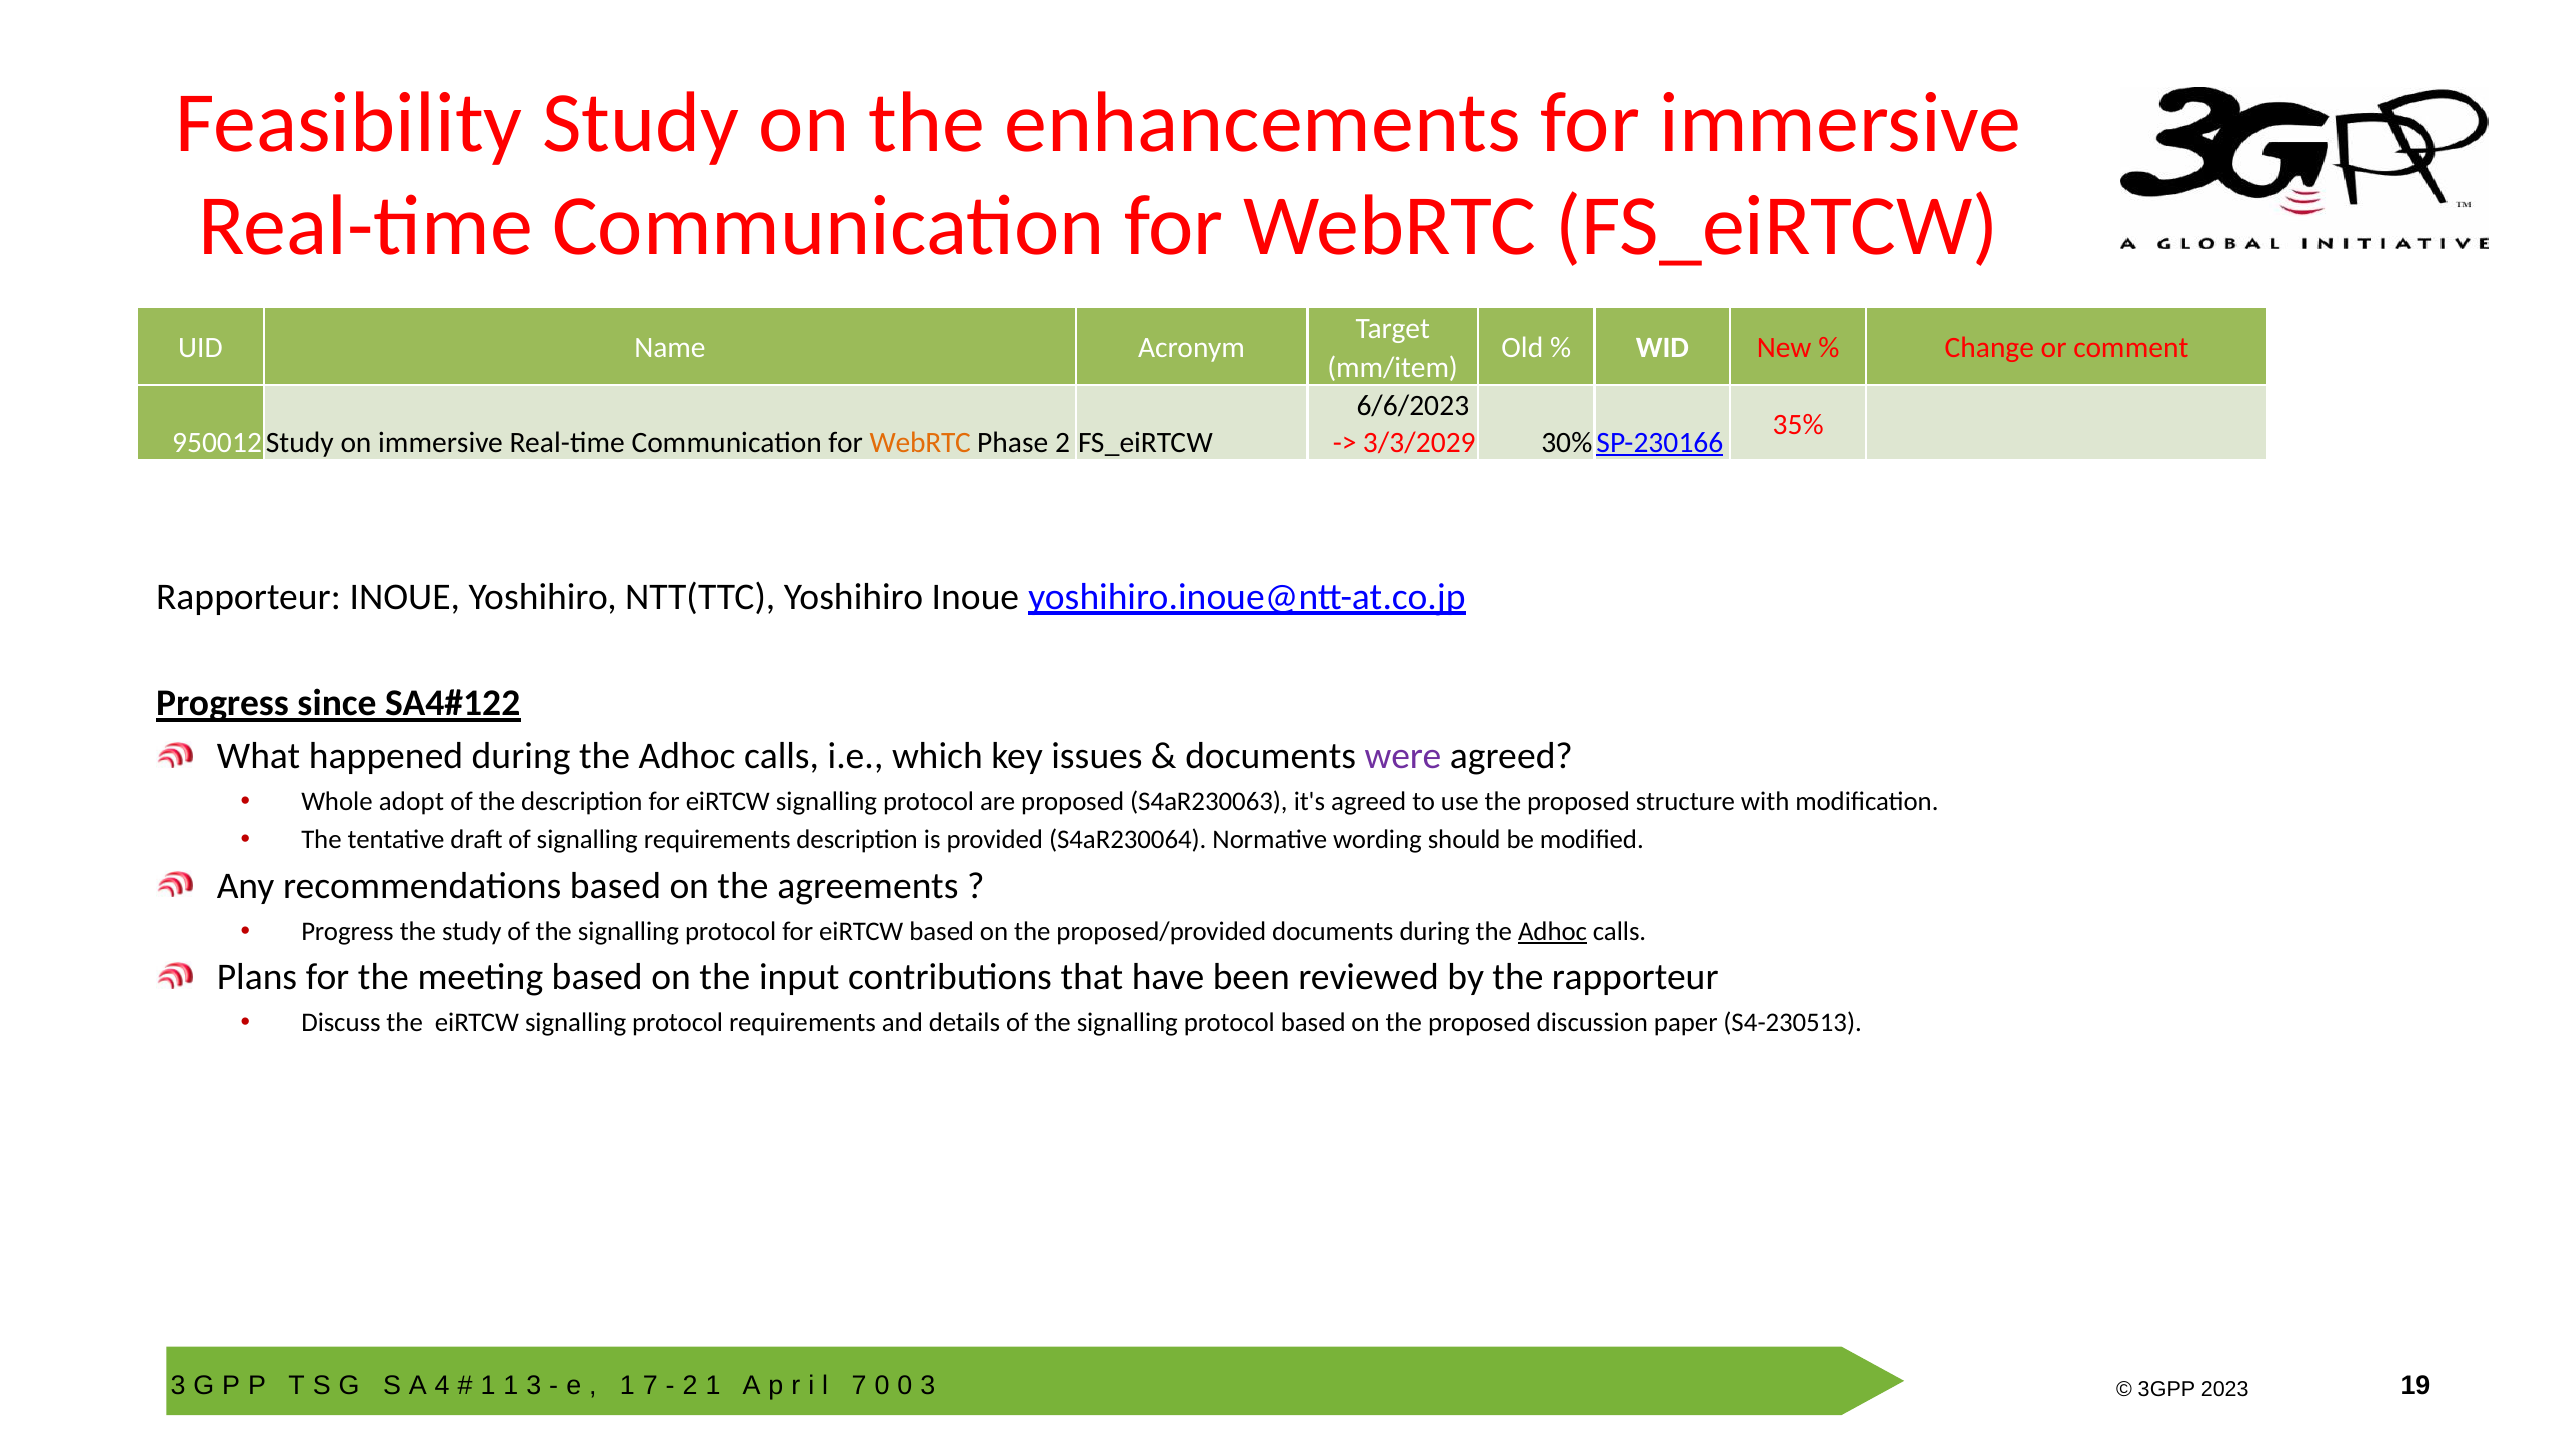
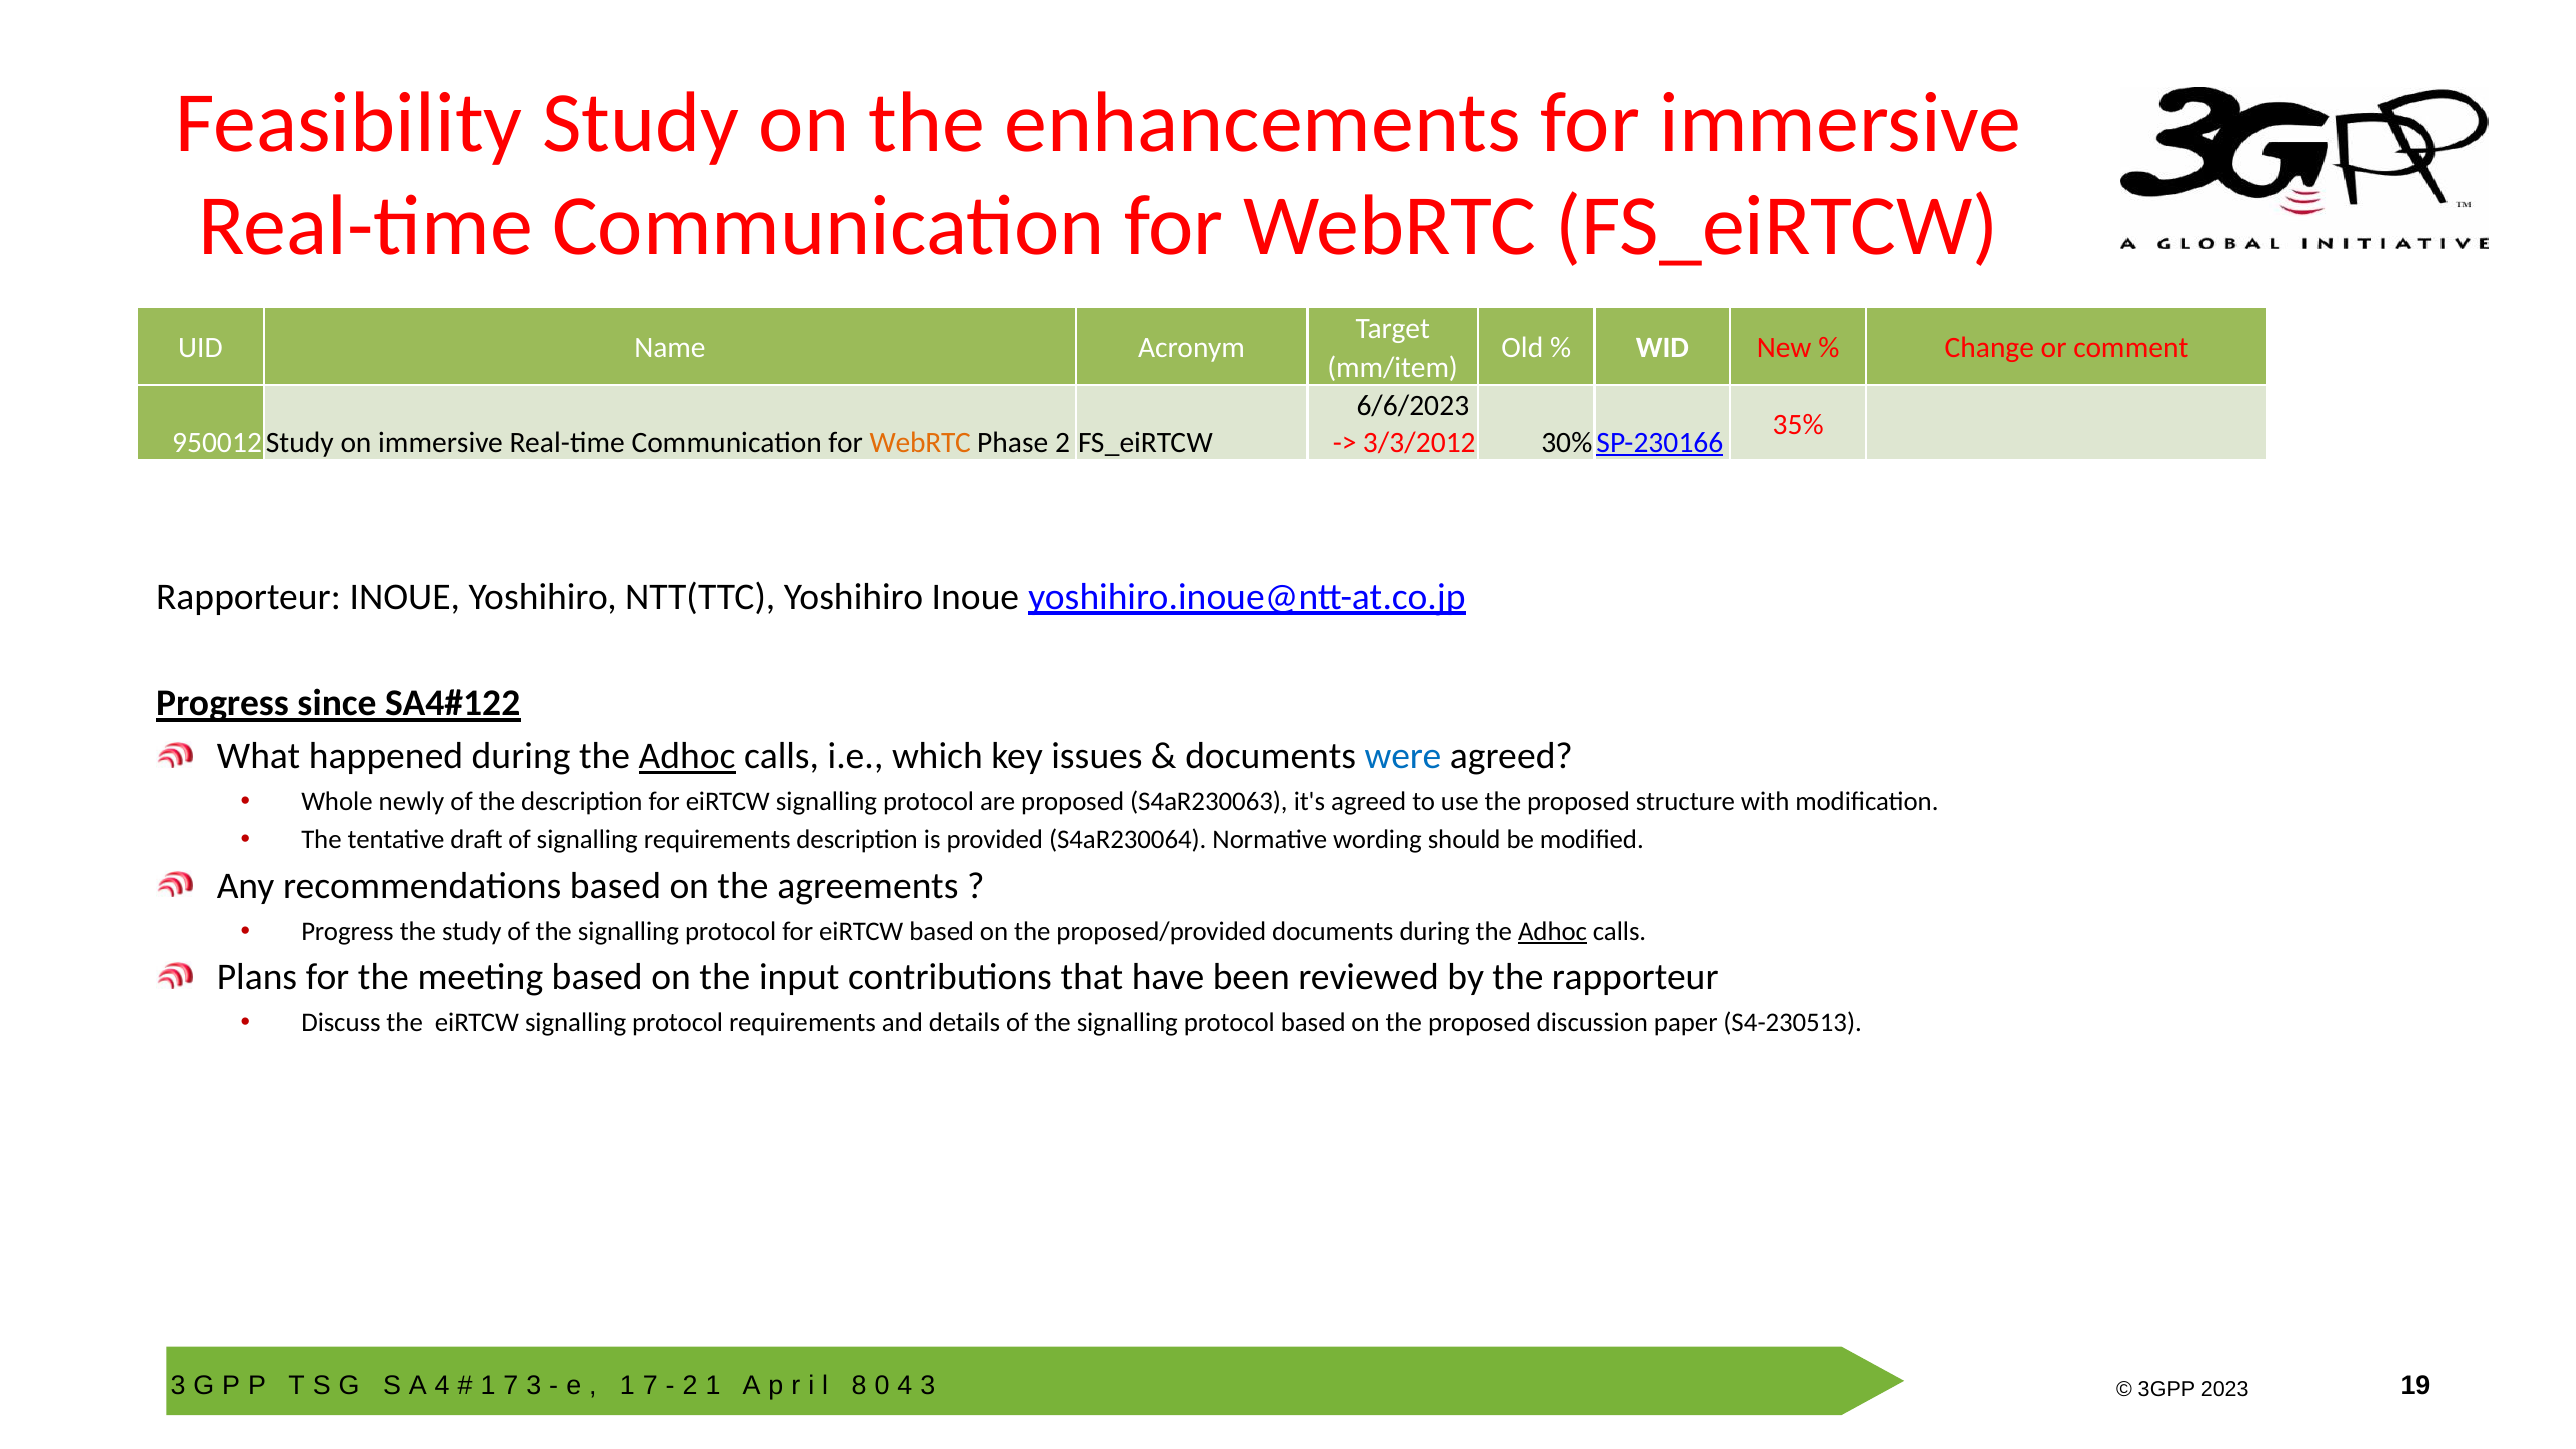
3/3/2029: 3/3/2029 -> 3/3/2012
Adhoc at (687, 756) underline: none -> present
were colour: purple -> blue
adopt: adopt -> newly
1 at (511, 1386): 1 -> 7
7 at (859, 1386): 7 -> 8
0 at (905, 1386): 0 -> 4
